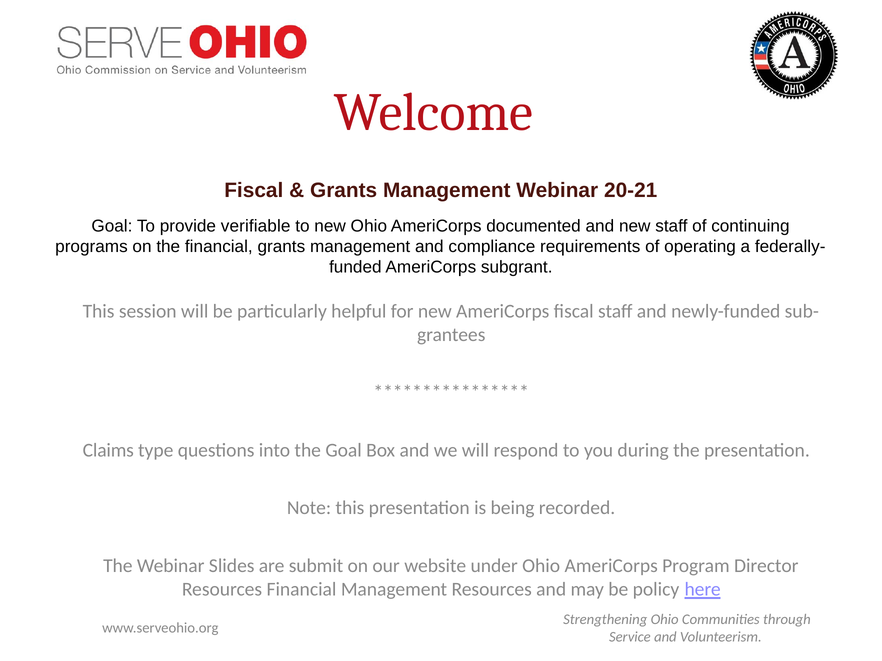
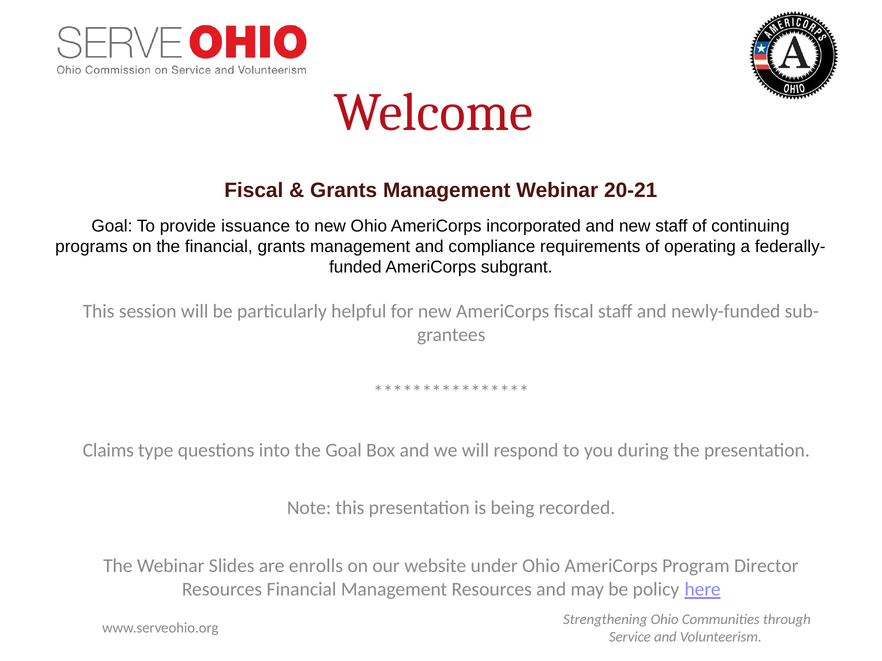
verifiable: verifiable -> issuance
documented: documented -> incorporated
submit: submit -> enrolls
